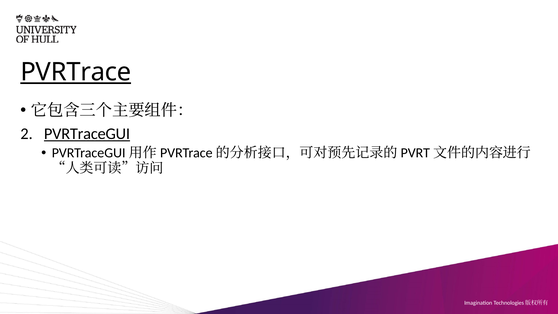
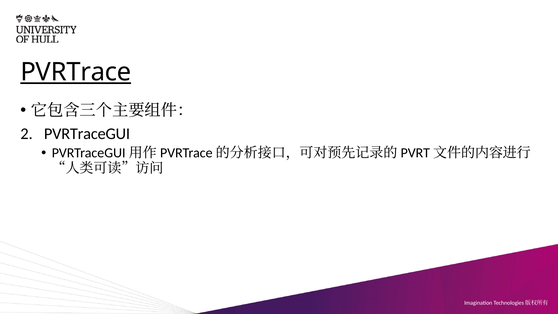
PVRTraceGUI underline: present -> none
